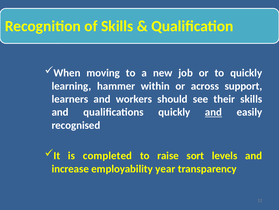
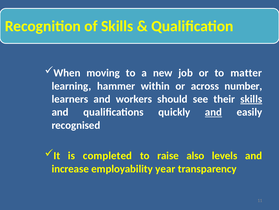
to quickly: quickly -> matter
support: support -> number
skills at (251, 99) underline: none -> present
sort: sort -> also
